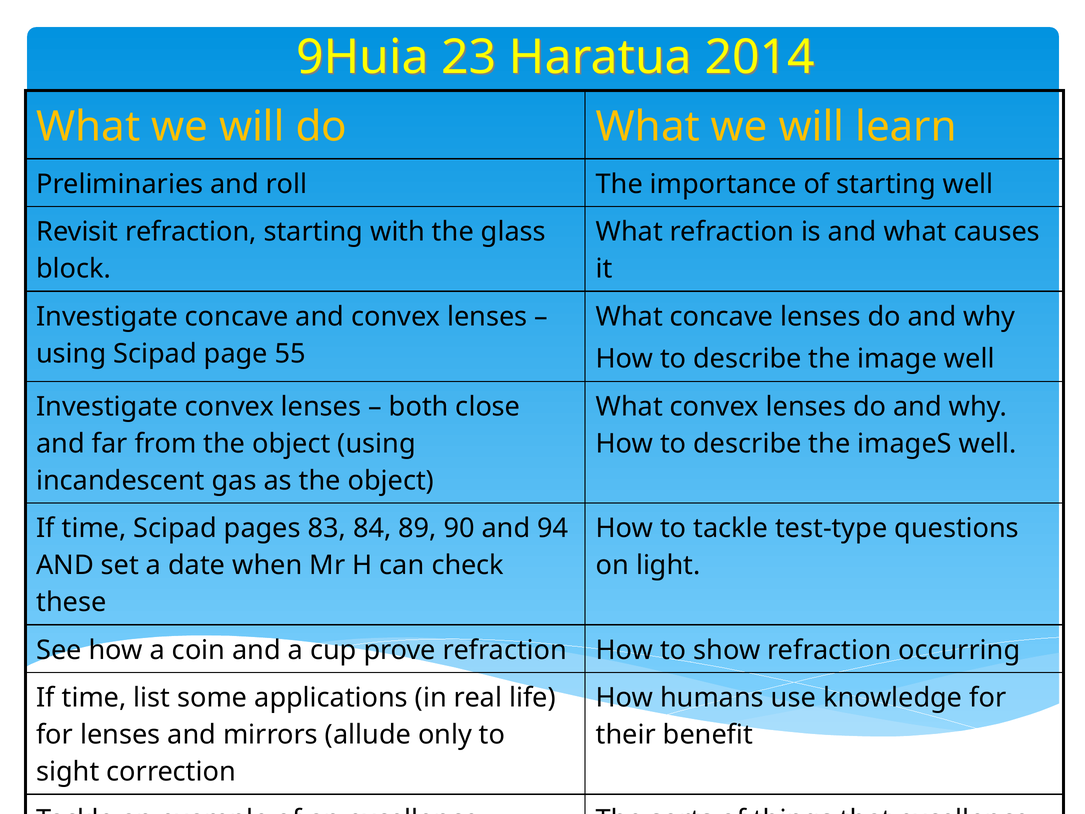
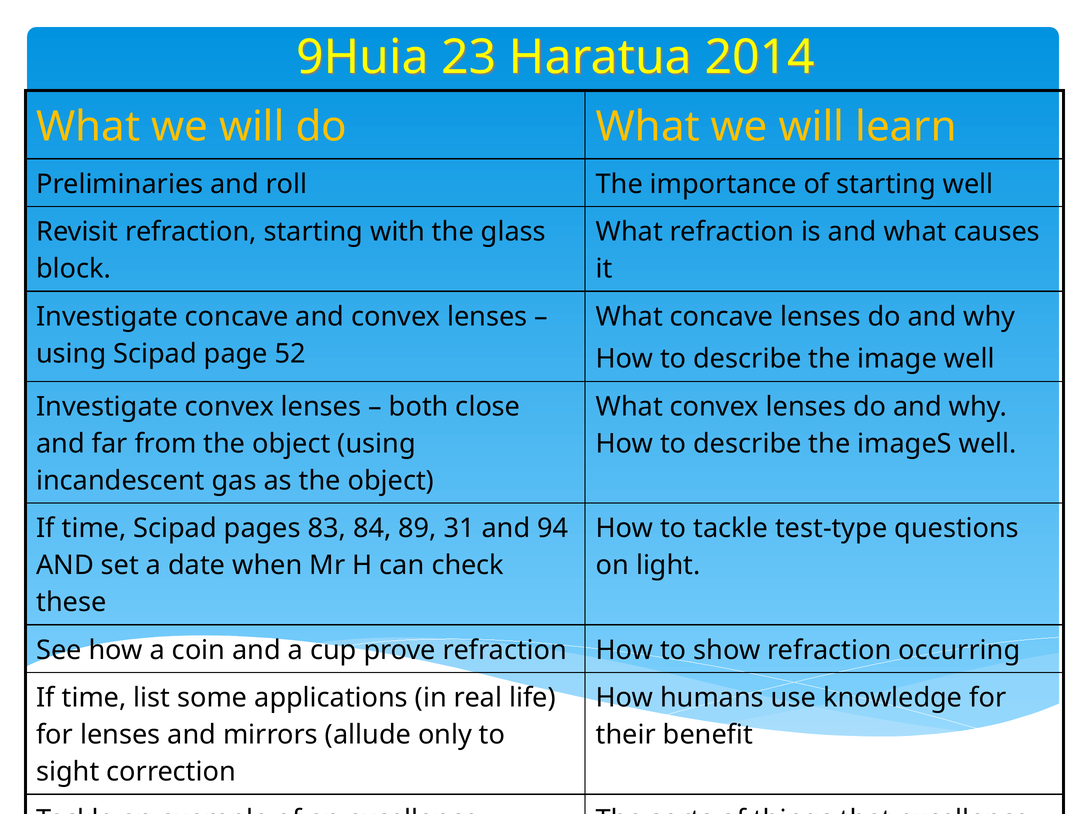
55: 55 -> 52
90: 90 -> 31
